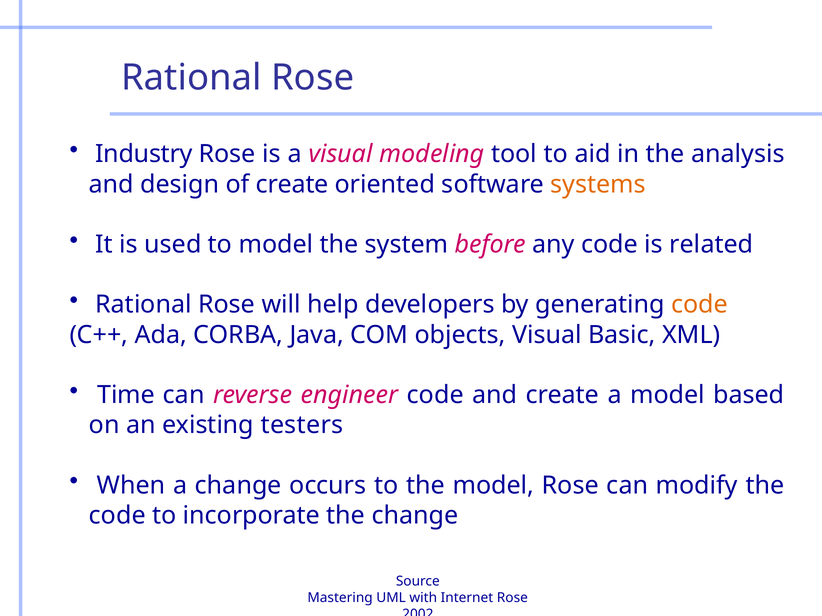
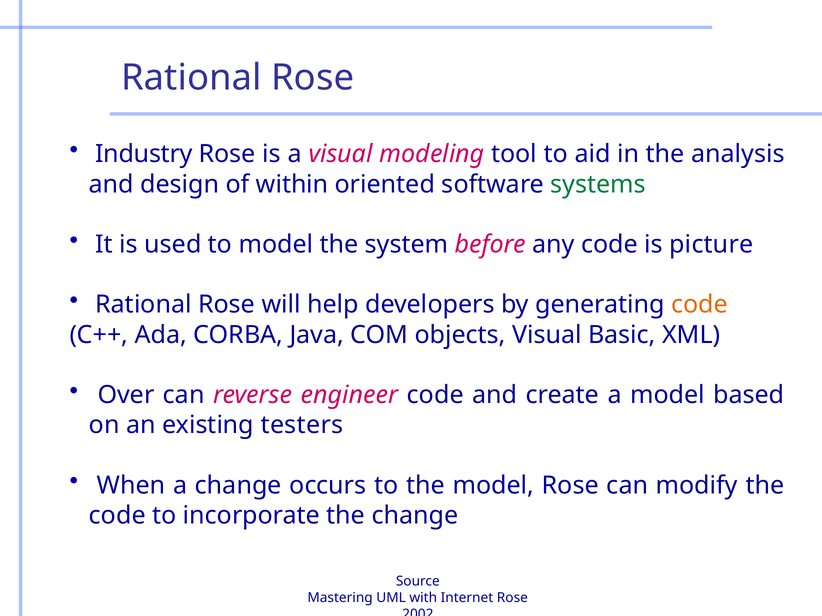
of create: create -> within
systems colour: orange -> green
related: related -> picture
Time: Time -> Over
